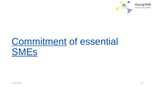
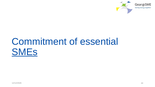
Commitment underline: present -> none
